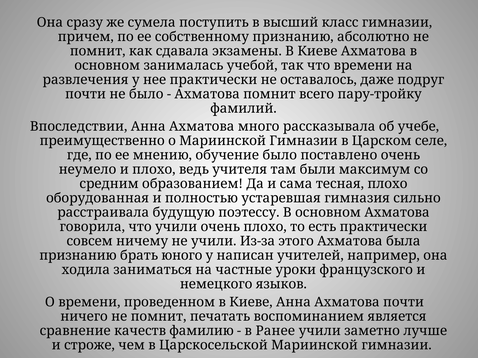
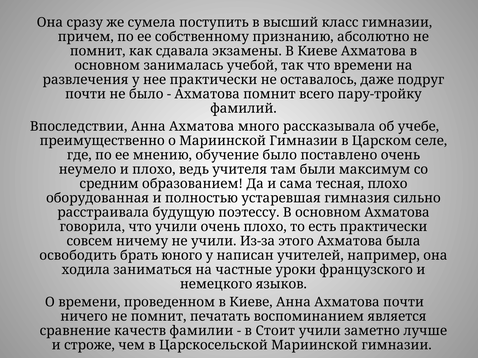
признанию at (78, 256): признанию -> освободить
фамилию: фамилию -> фамилии
Ранее: Ранее -> Cтоит
